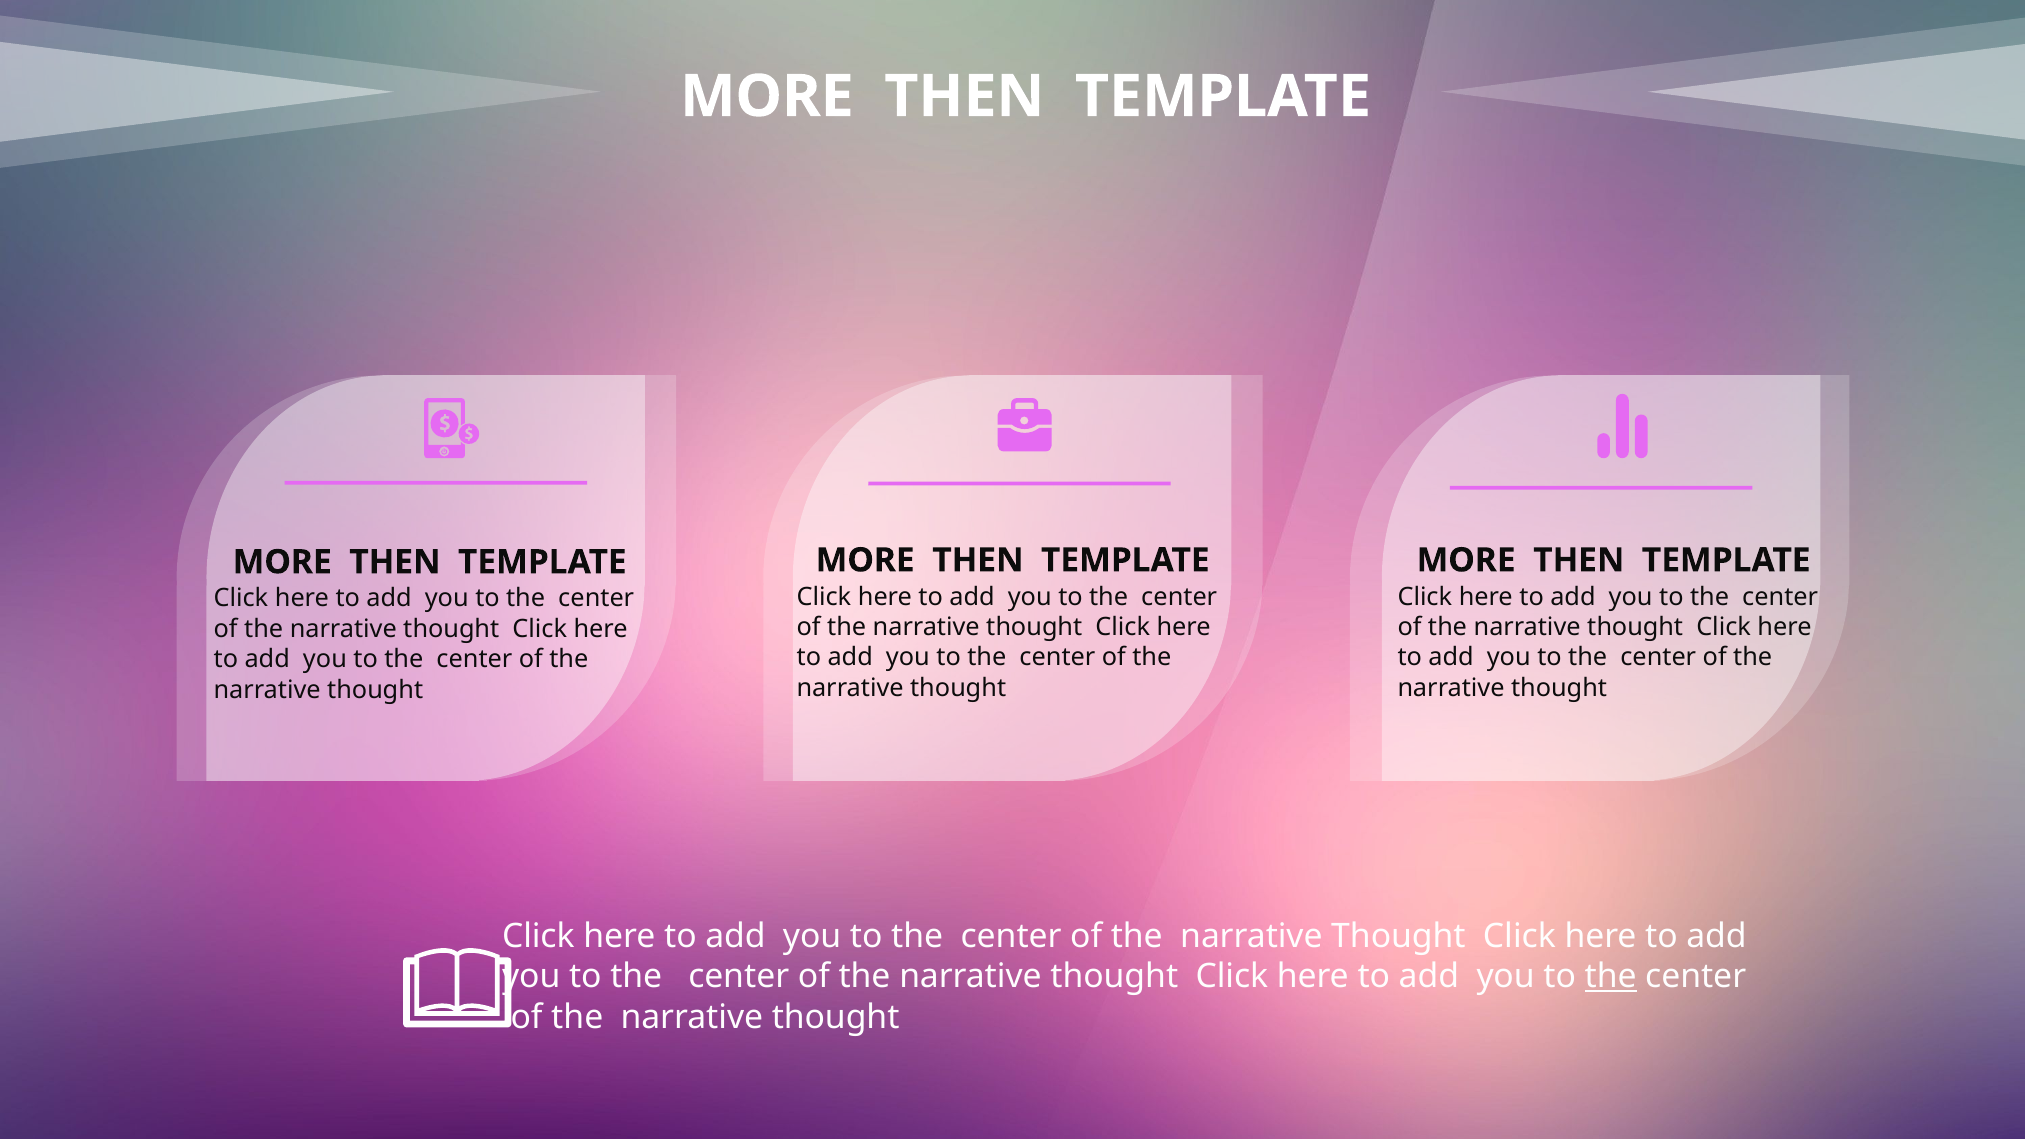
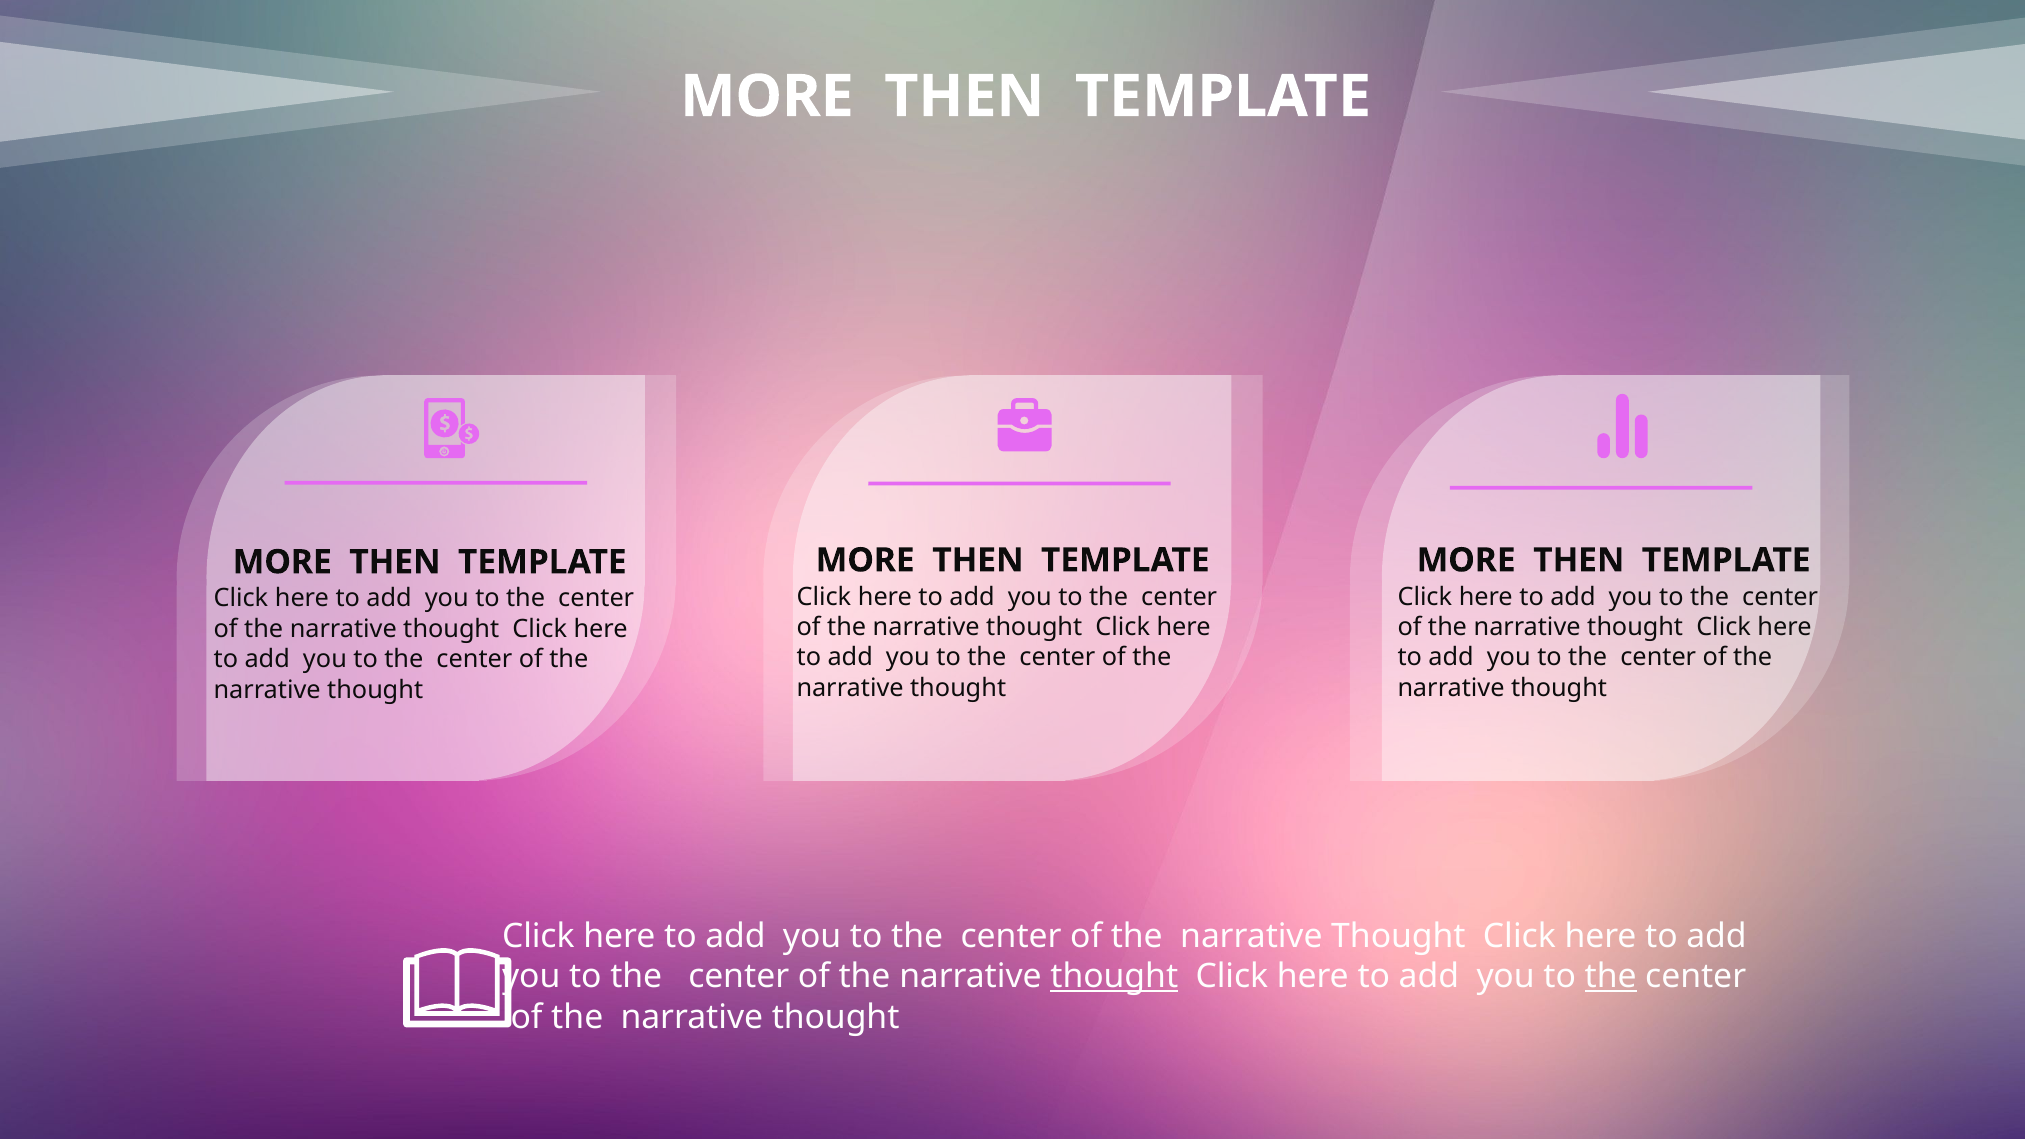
thought at (1114, 977) underline: none -> present
